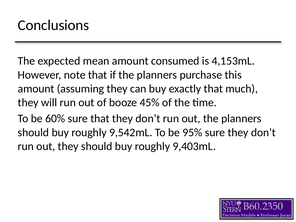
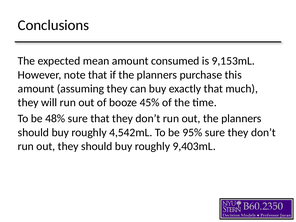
4,153mL: 4,153mL -> 9,153mL
60%: 60% -> 48%
9,542mL: 9,542mL -> 4,542mL
